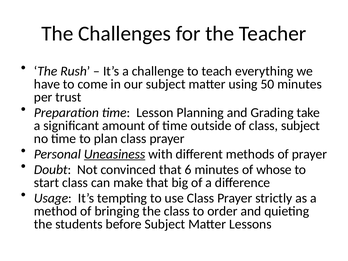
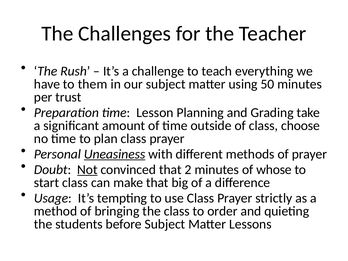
come: come -> them
class subject: subject -> choose
Not underline: none -> present
6: 6 -> 2
